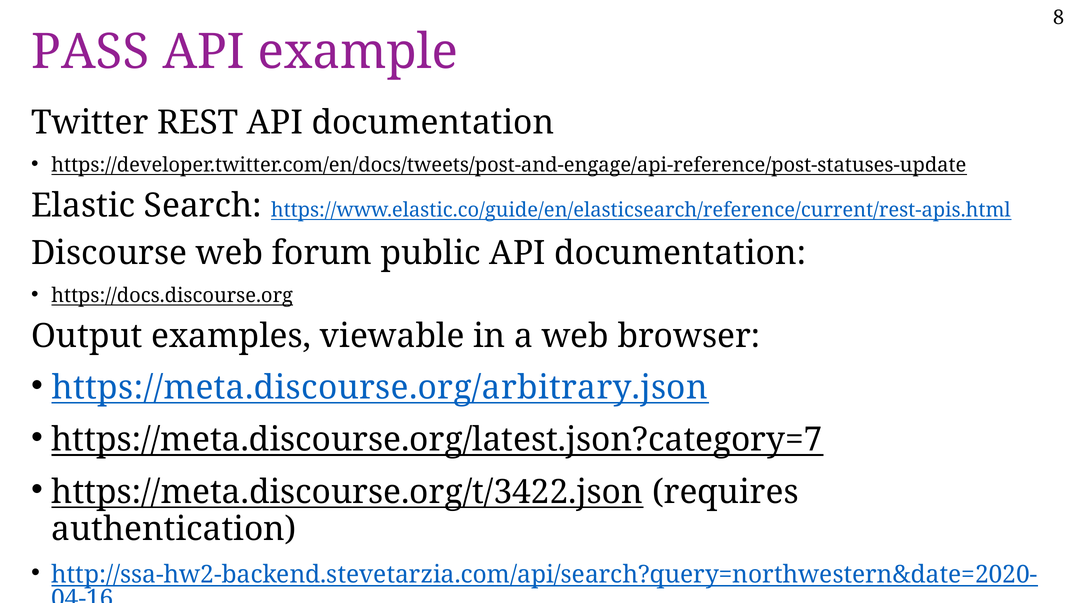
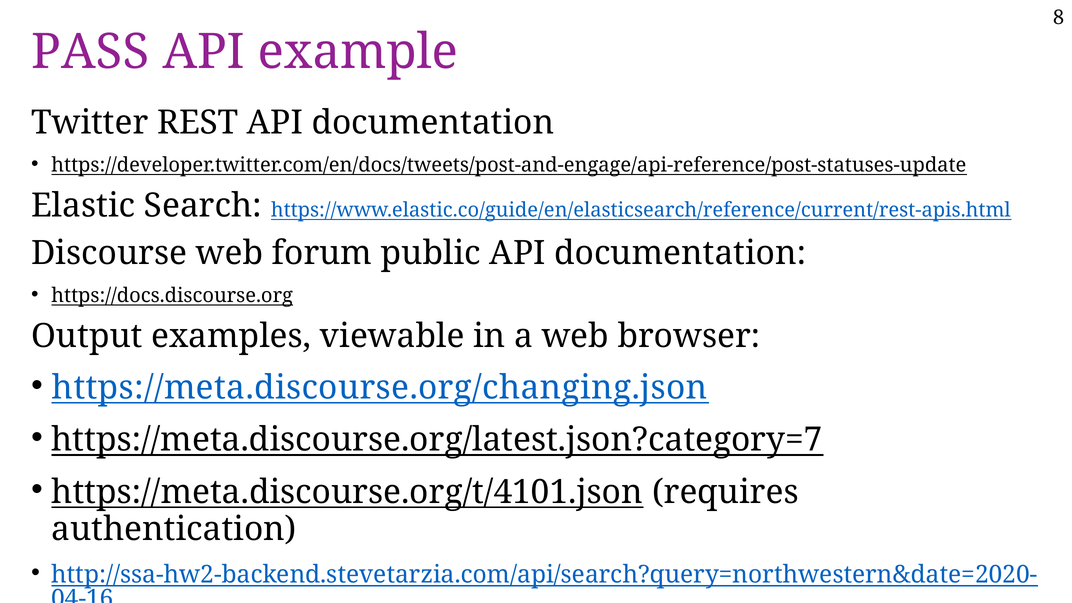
https://meta.discourse.org/arbitrary.json: https://meta.discourse.org/arbitrary.json -> https://meta.discourse.org/changing.json
https://meta.discourse.org/t/3422.json: https://meta.discourse.org/t/3422.json -> https://meta.discourse.org/t/4101.json
